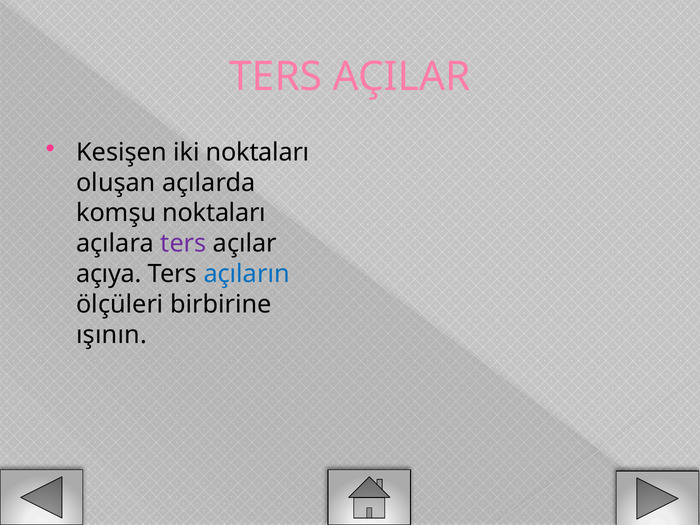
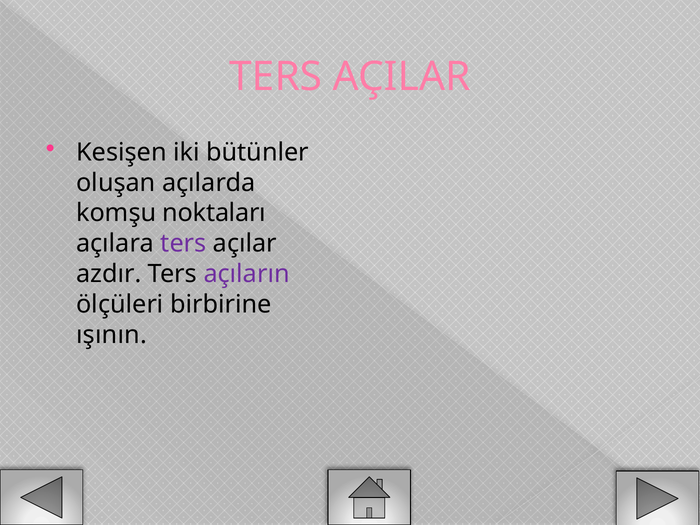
iki noktaları: noktaları -> bütünler
açıya: açıya -> azdır
açıların colour: blue -> purple
